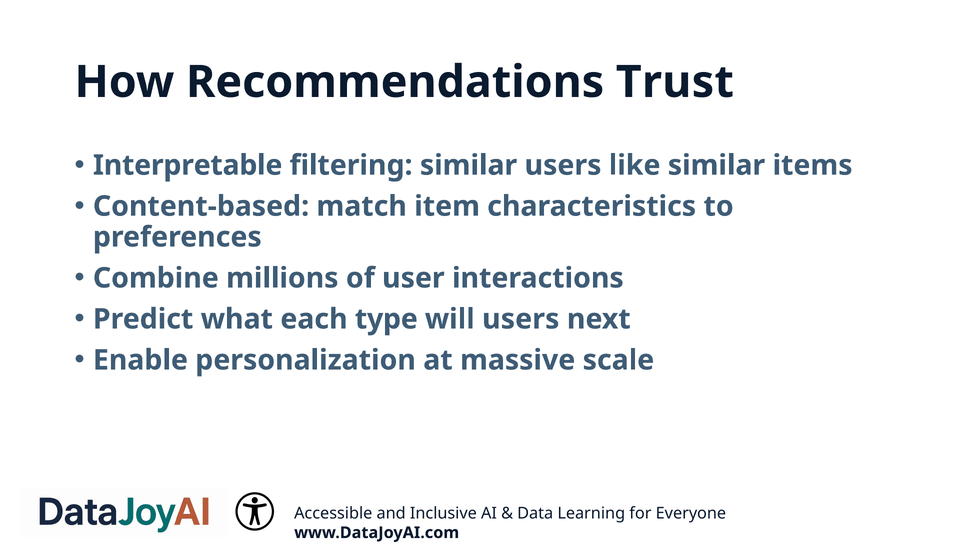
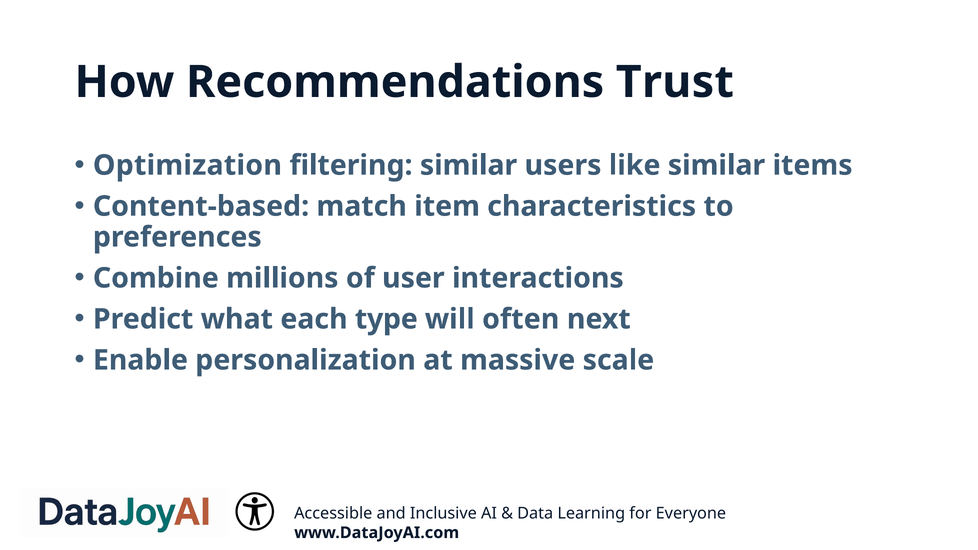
Interpretable: Interpretable -> Optimization
will users: users -> often
